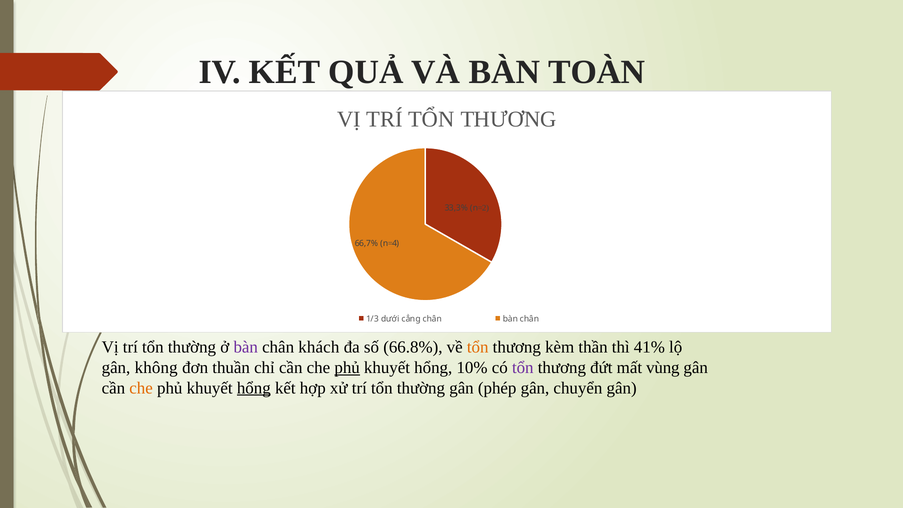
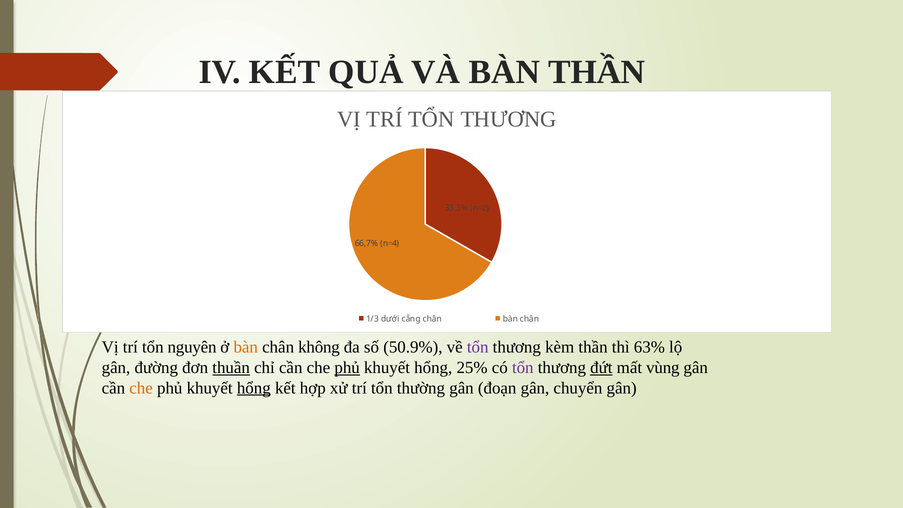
BÀN TOÀN: TOÀN -> THẦN
Vị trí tổn thường: thường -> nguyên
bàn at (246, 347) colour: purple -> orange
khách: khách -> không
66.8%: 66.8% -> 50.9%
tổn at (478, 347) colour: orange -> purple
41%: 41% -> 63%
không: không -> đường
thuần underline: none -> present
10%: 10% -> 25%
đứt underline: none -> present
phép: phép -> đoạn
